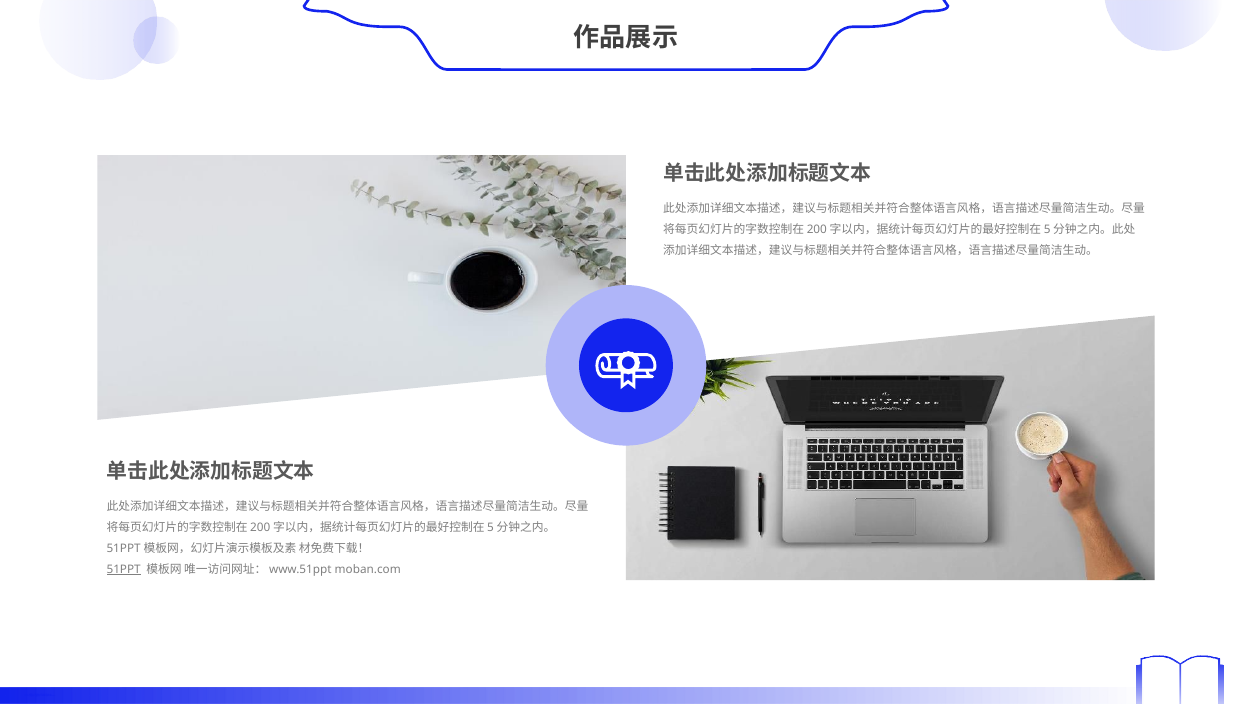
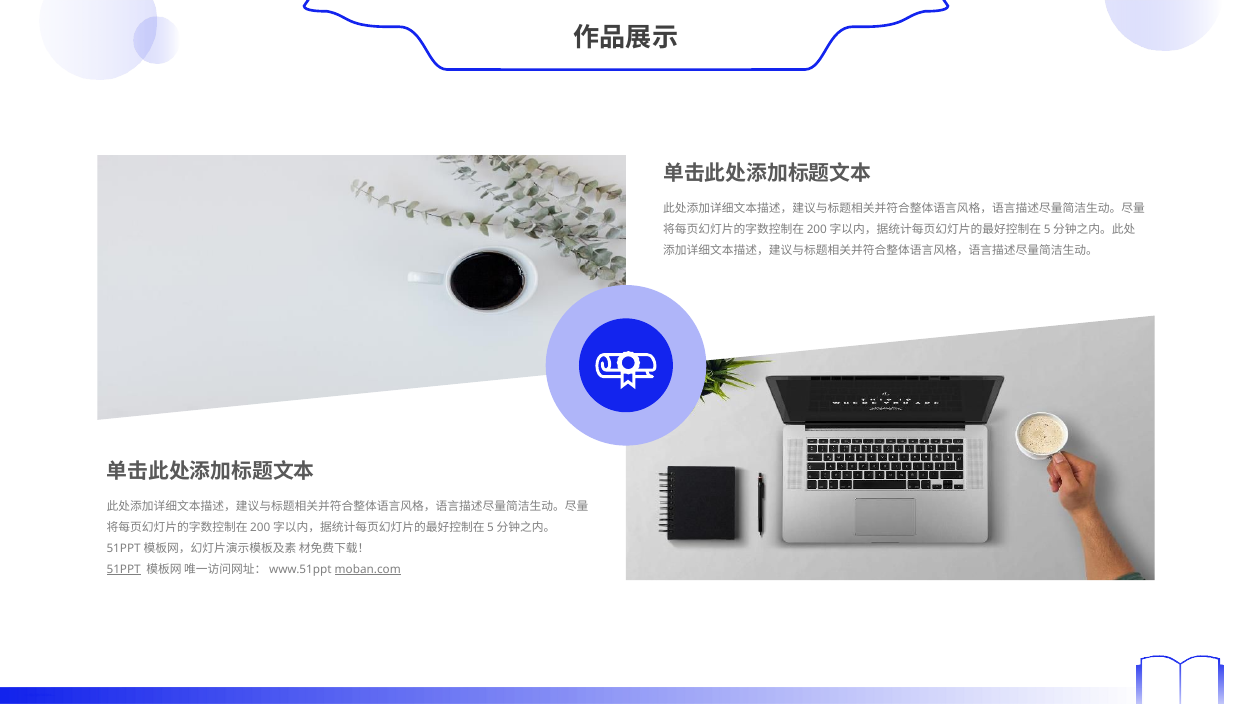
moban.com underline: none -> present
